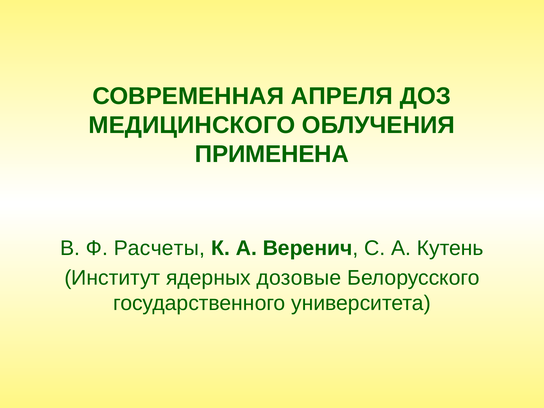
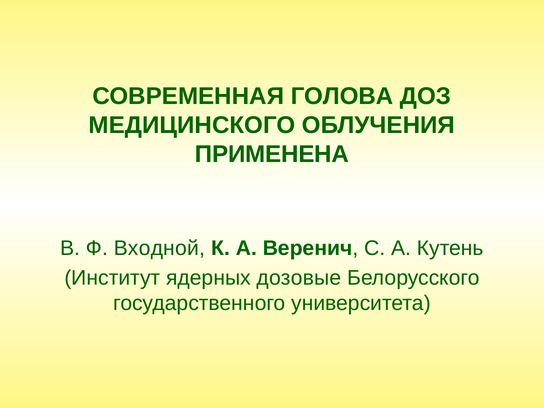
АПРЕЛЯ: АПРЕЛЯ -> ГОЛОВА
Расчеты: Расчеты -> Входной
